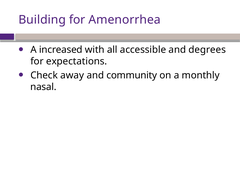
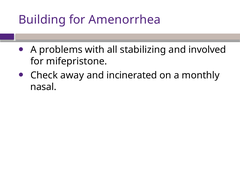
increased: increased -> problems
accessible: accessible -> stabilizing
degrees: degrees -> involved
expectations: expectations -> mifepristone
community: community -> incinerated
